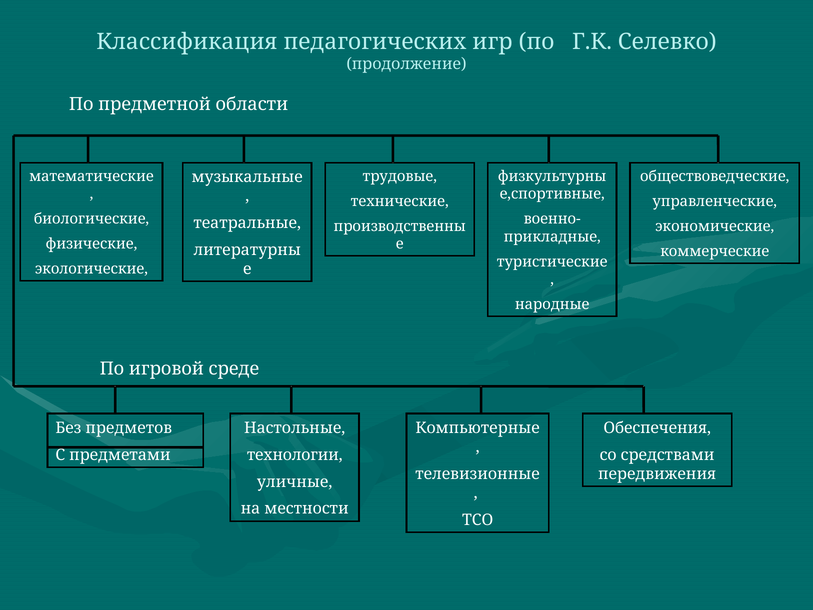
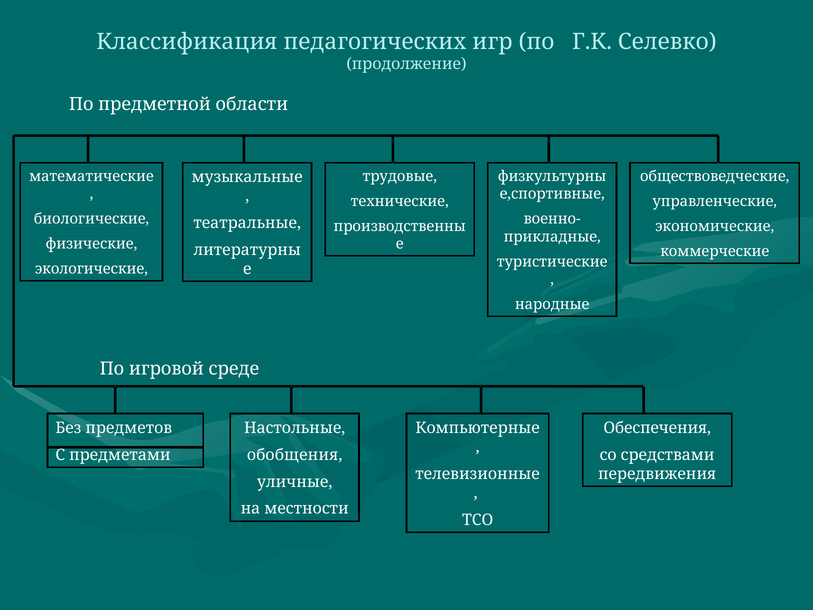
технологии: технологии -> обобщения
